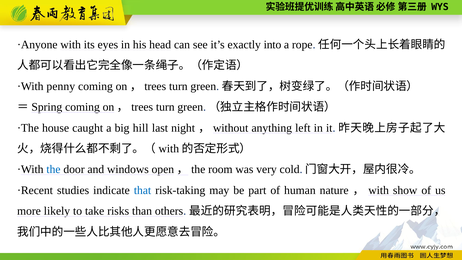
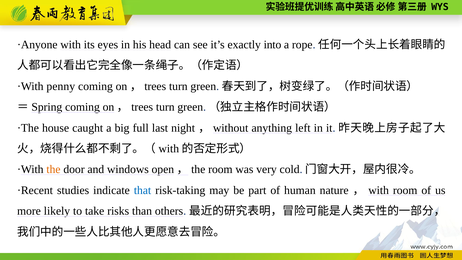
hill: hill -> full
the colour: blue -> orange
with show: show -> room
